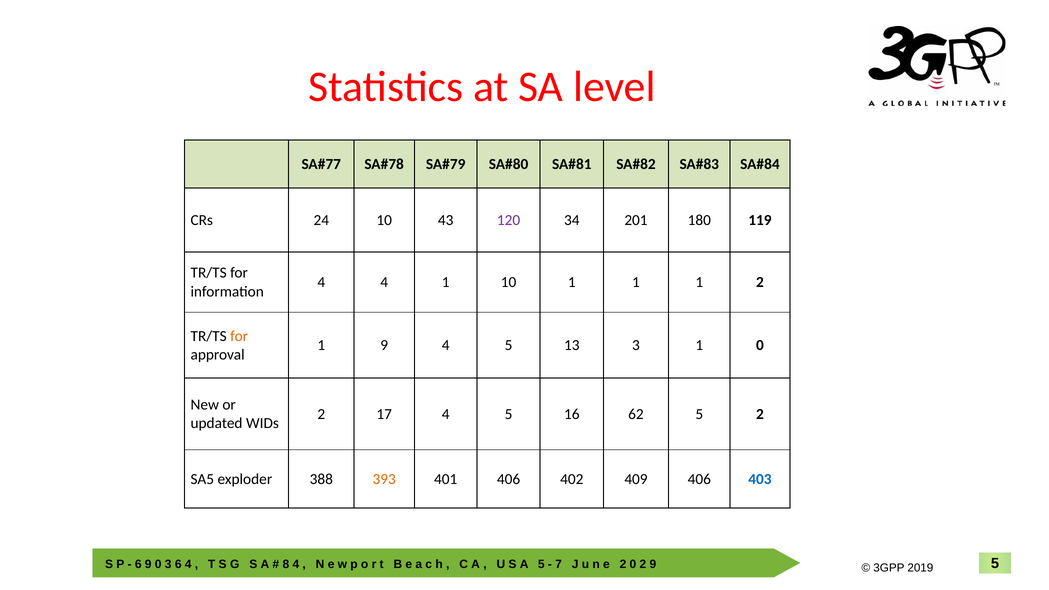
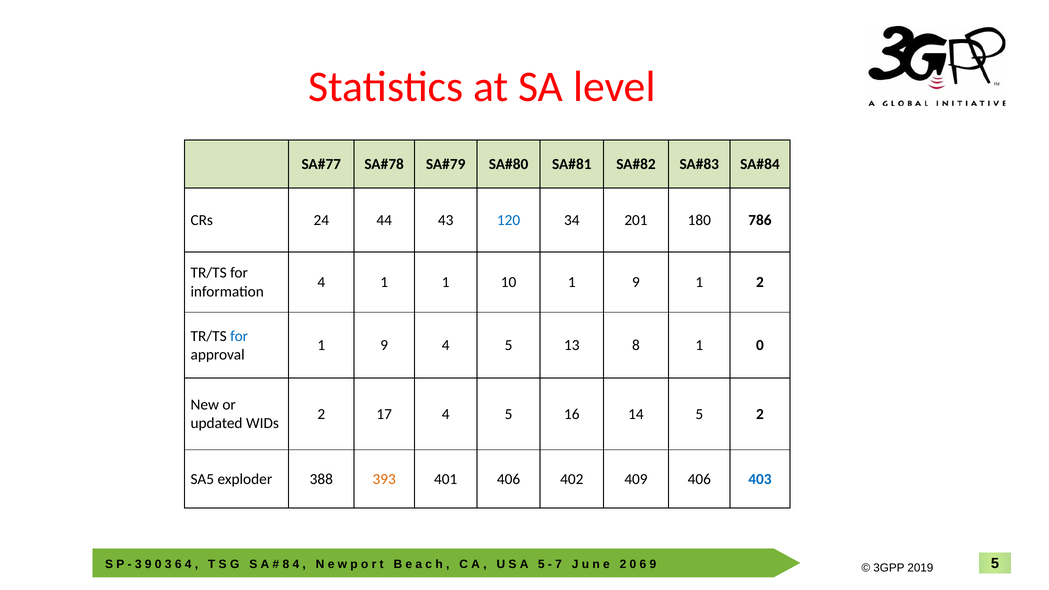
24 10: 10 -> 44
120 colour: purple -> blue
119: 119 -> 786
4 4: 4 -> 1
10 1 1: 1 -> 9
for at (239, 336) colour: orange -> blue
13 3: 3 -> 8
62: 62 -> 14
6 at (138, 565): 6 -> 3
0 2: 2 -> 6
